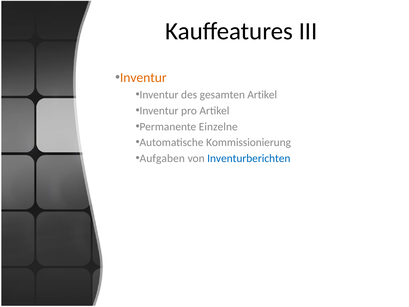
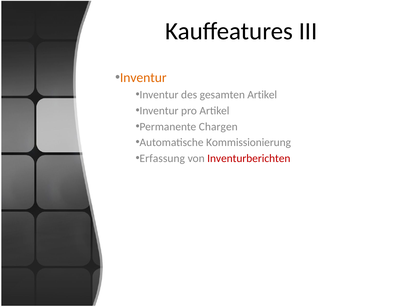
Einzelne: Einzelne -> Chargen
Aufgaben: Aufgaben -> Erfassung
Inventurberichten colour: blue -> red
